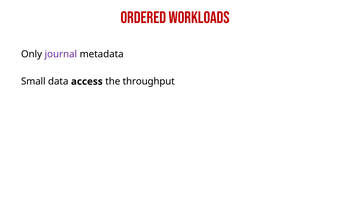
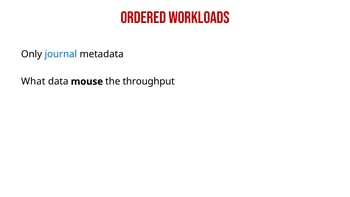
journal colour: purple -> blue
Small: Small -> What
access: access -> mouse
